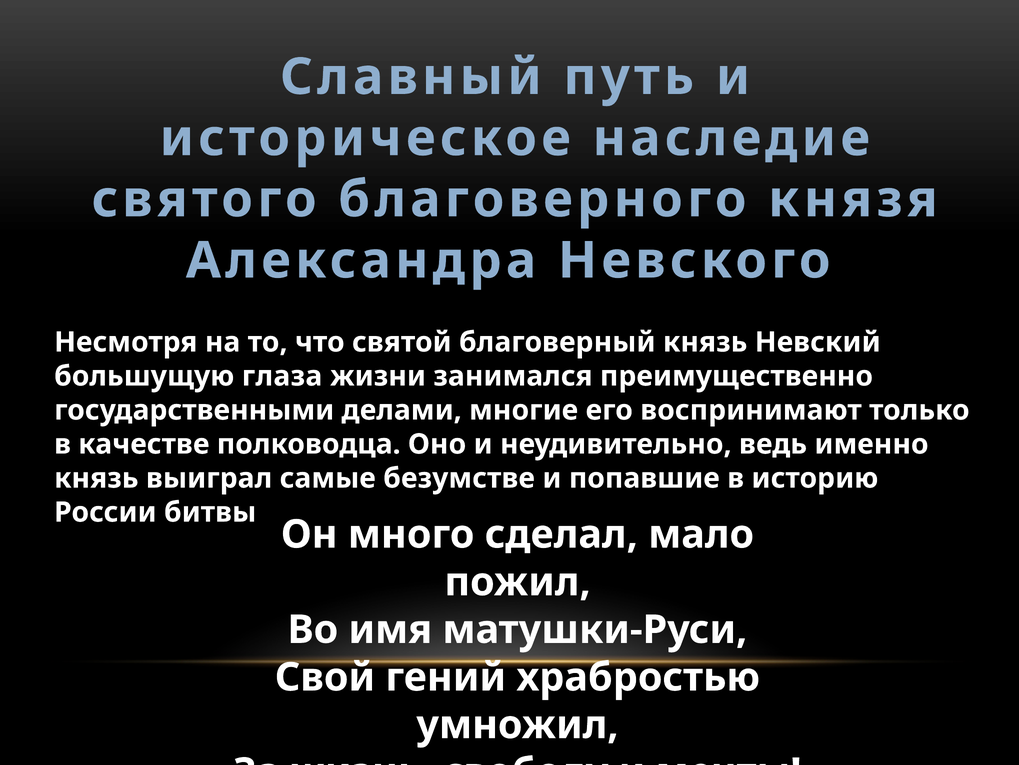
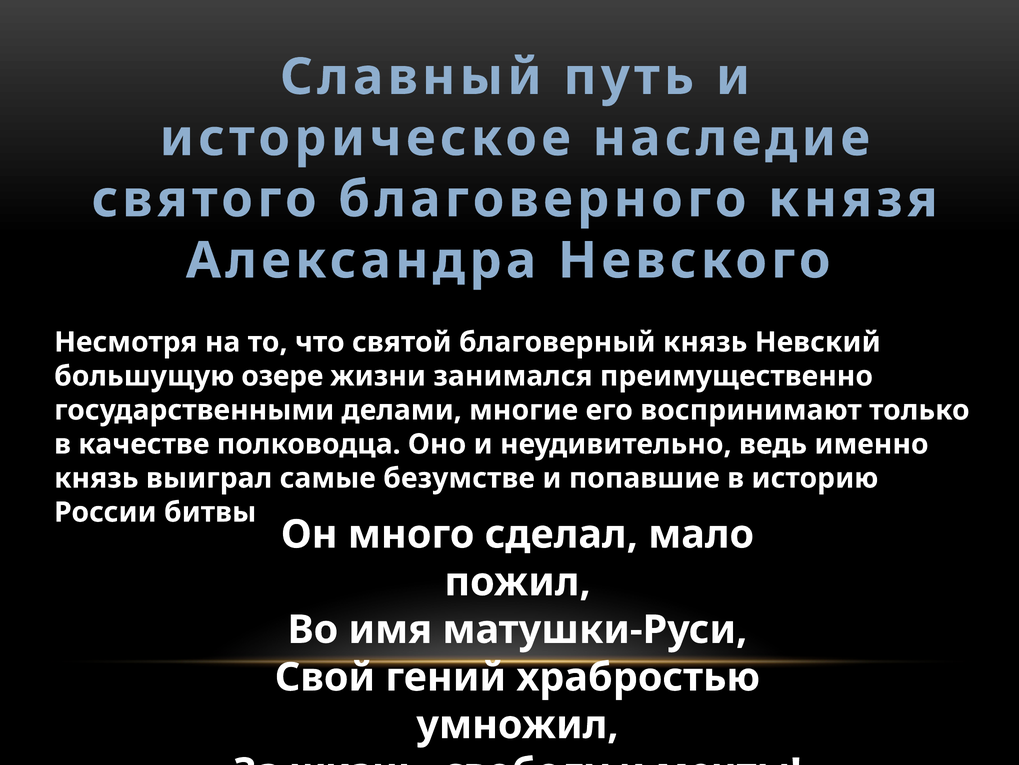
глаза: глаза -> озере
